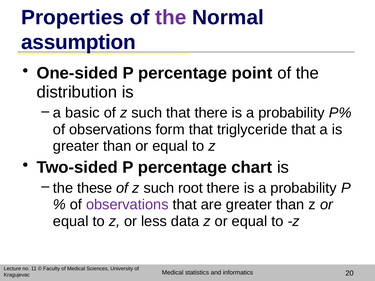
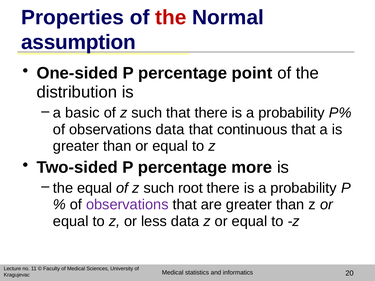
the at (171, 17) colour: purple -> red
observations form: form -> data
triglyceride: triglyceride -> continuous
chart: chart -> more
the these: these -> equal
